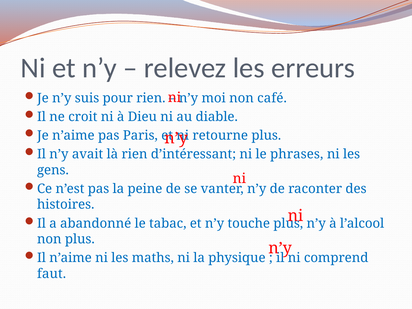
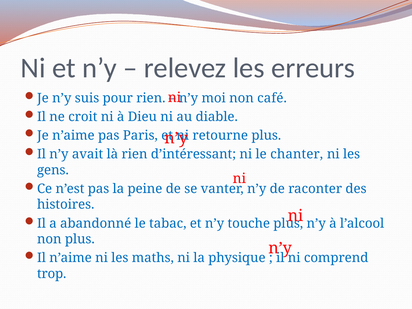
phrases: phrases -> chanter
faut: faut -> trop
